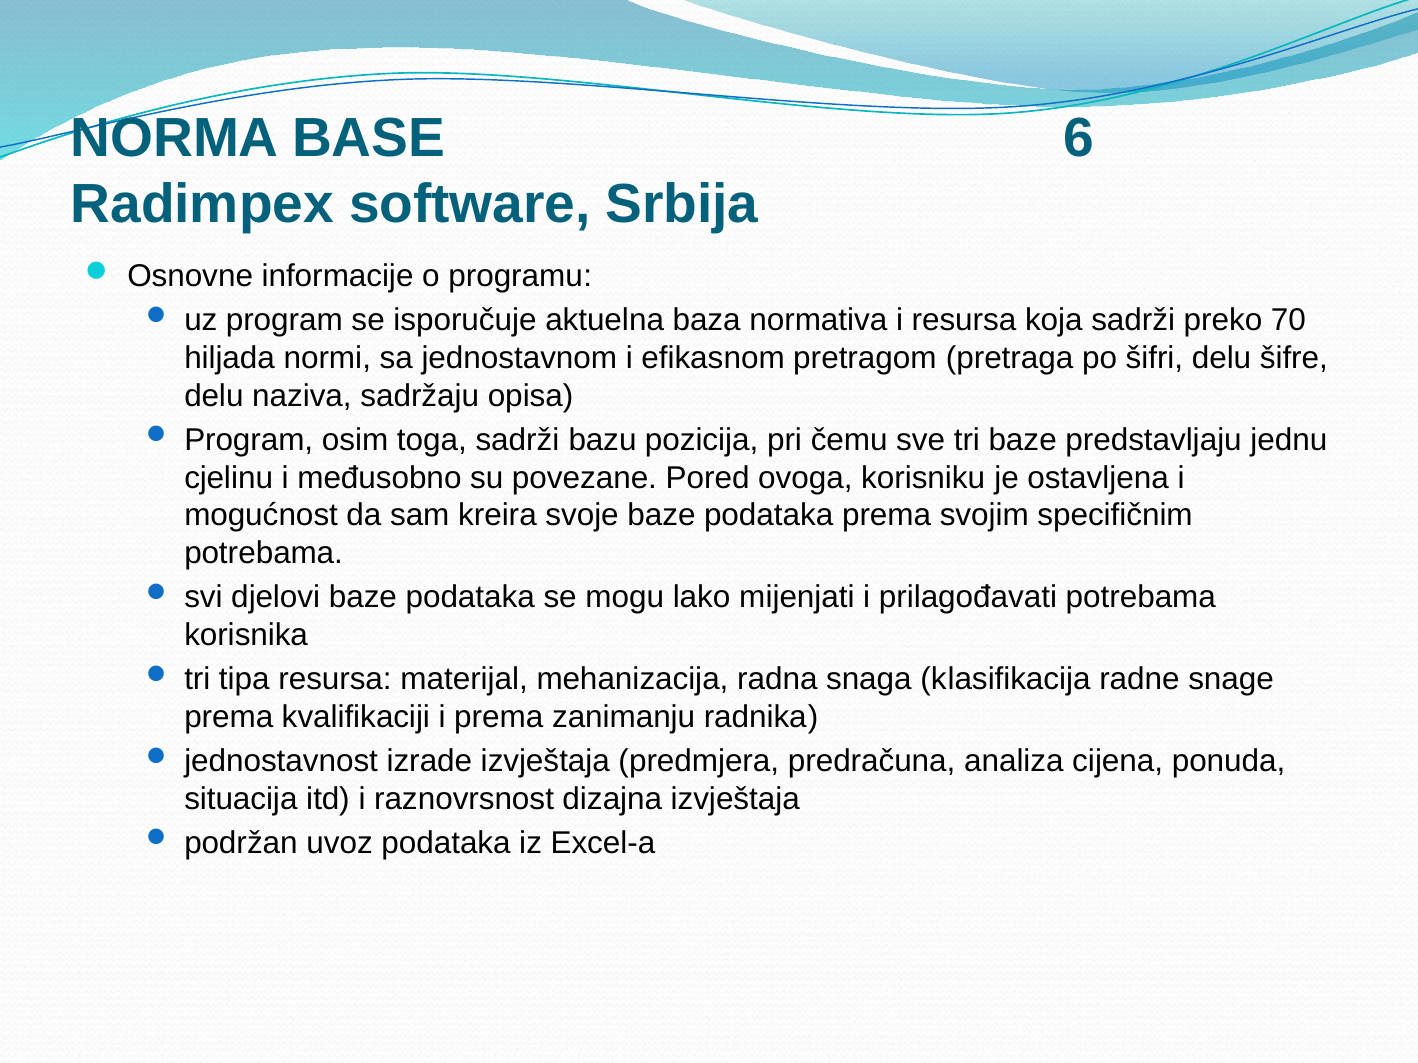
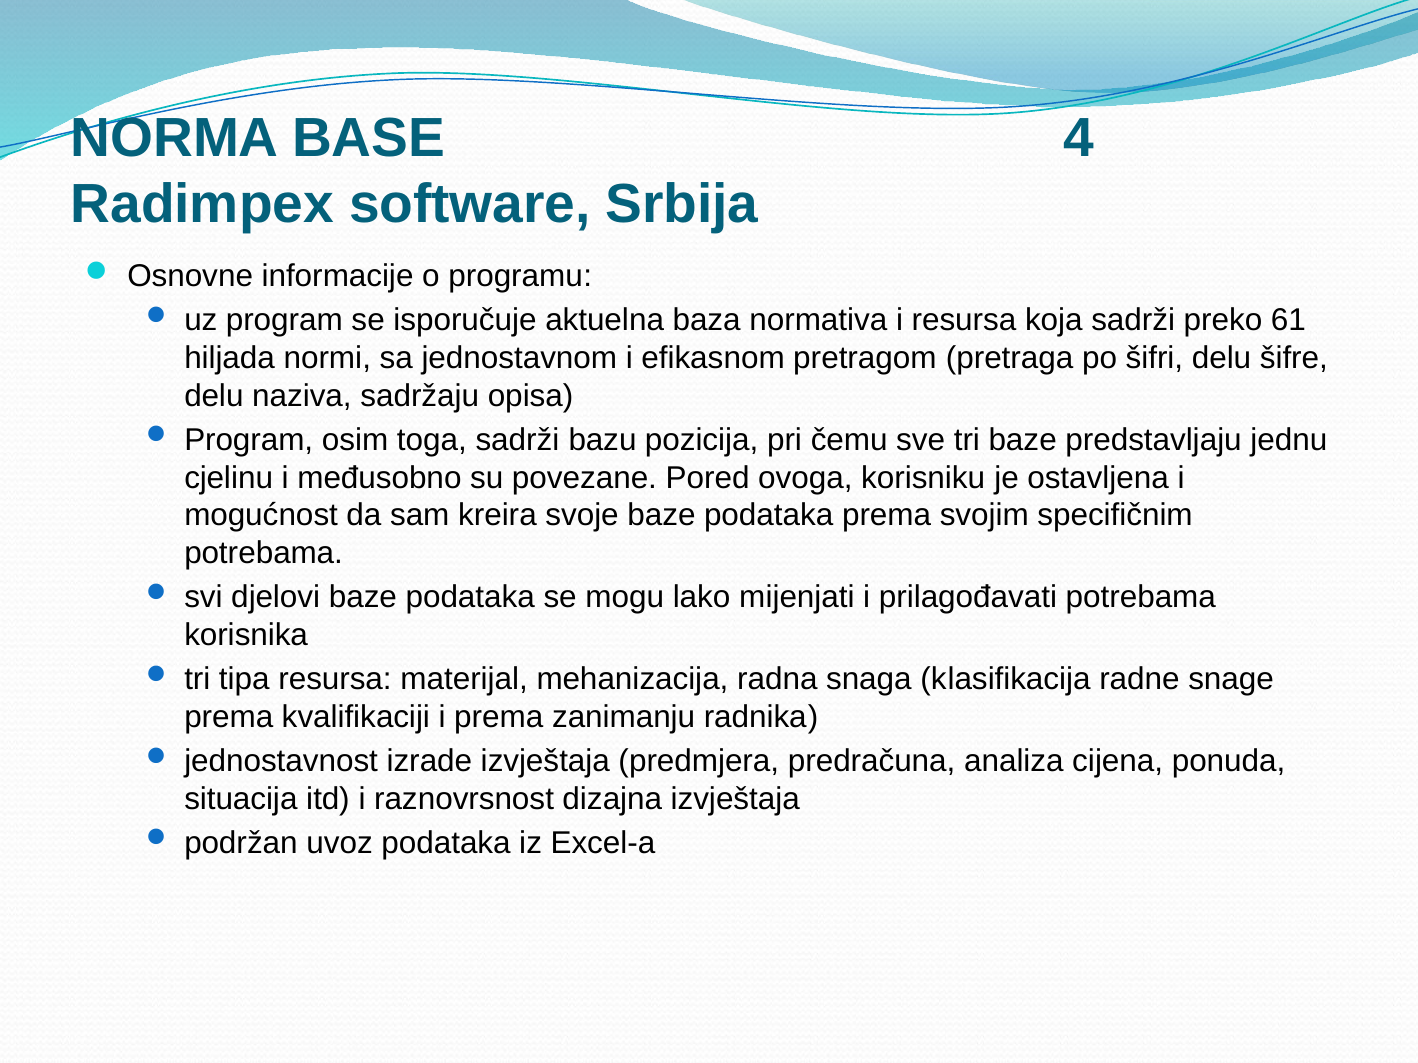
6: 6 -> 4
70: 70 -> 61
